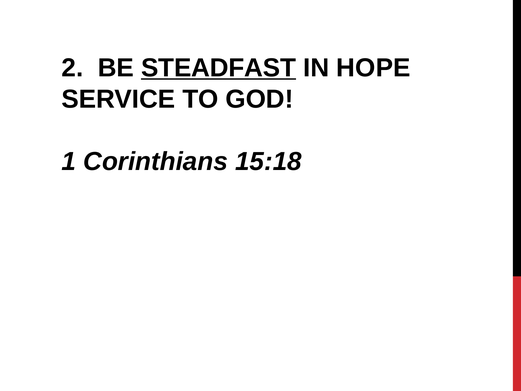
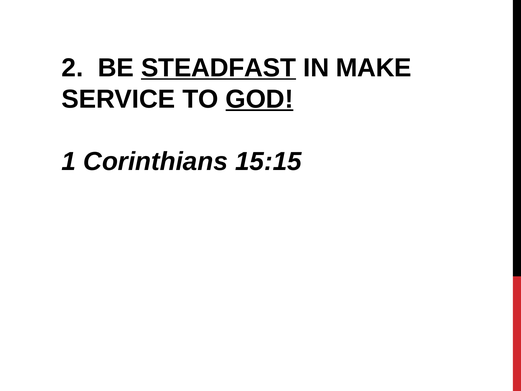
HOPE: HOPE -> MAKE
GOD underline: none -> present
15:18: 15:18 -> 15:15
